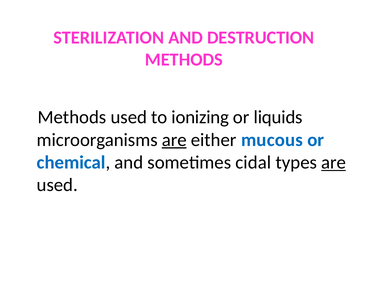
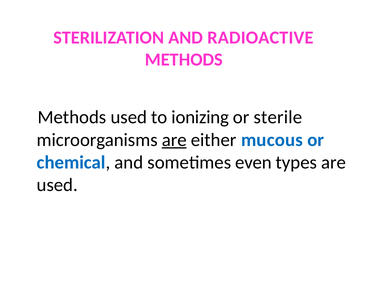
DESTRUCTION: DESTRUCTION -> RADIOACTIVE
liquids: liquids -> sterile
cidal: cidal -> even
are at (334, 162) underline: present -> none
